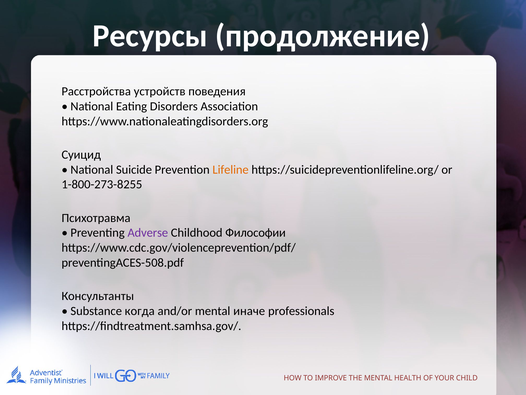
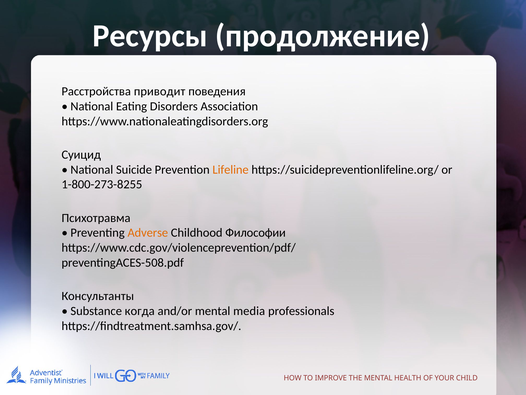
устройств: устройств -> приводит
Adverse colour: purple -> orange
иначе: иначе -> media
